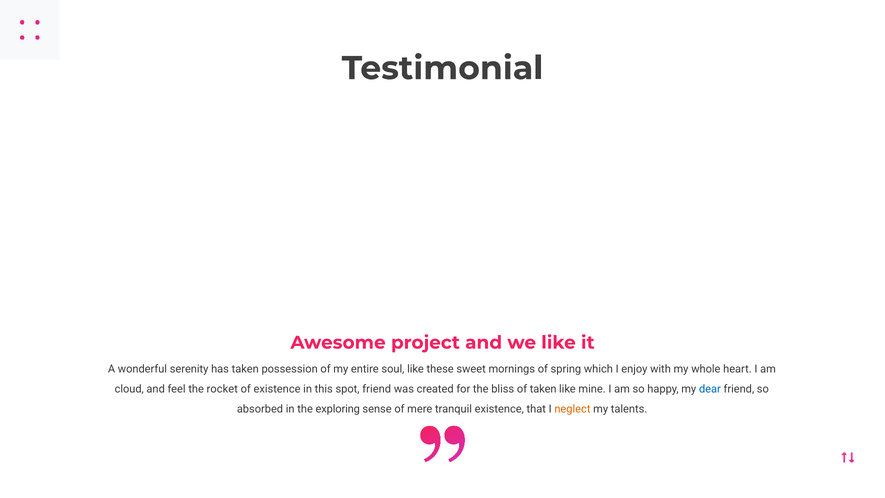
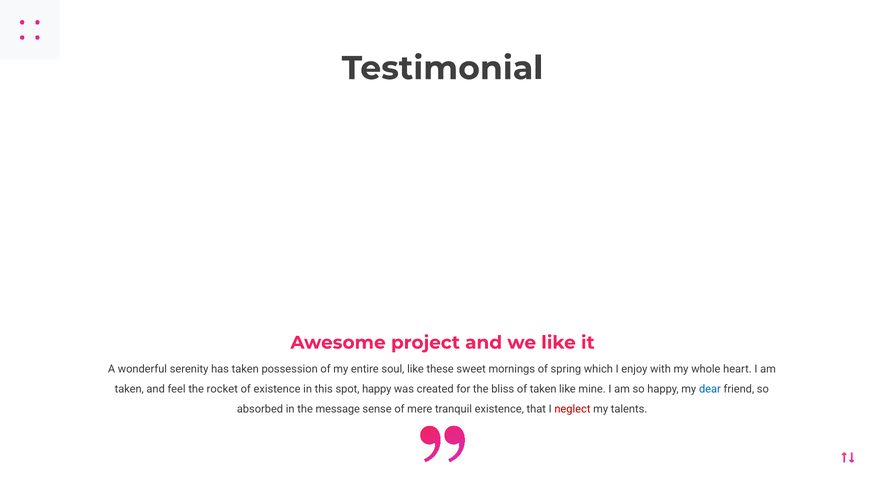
cloud at (129, 389): cloud -> taken
spot friend: friend -> happy
exploring: exploring -> message
neglect colour: orange -> red
